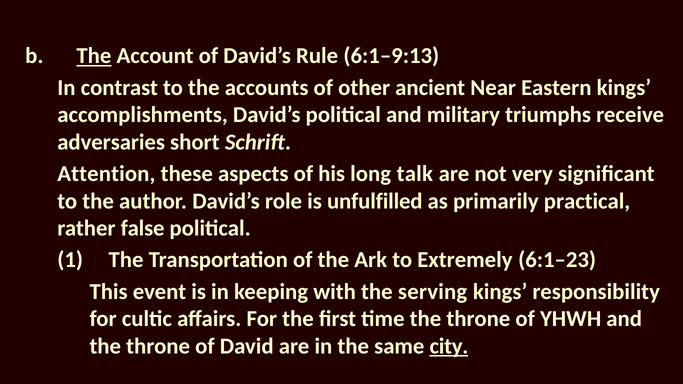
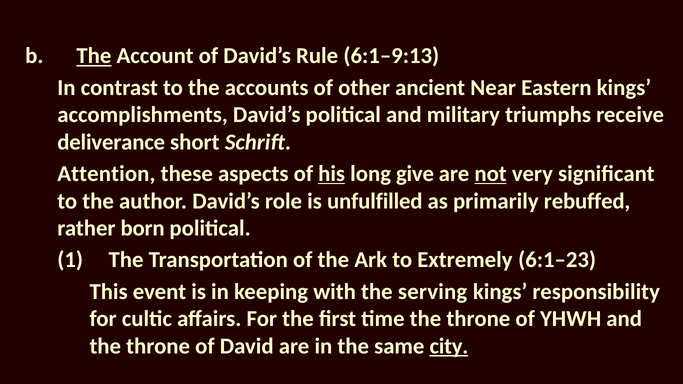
adversaries: adversaries -> deliverance
his underline: none -> present
talk: talk -> give
not underline: none -> present
practical: practical -> rebuffed
false: false -> born
